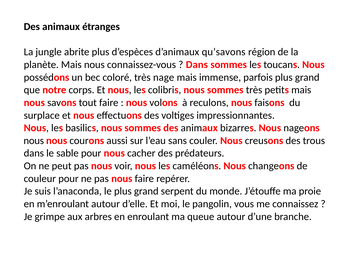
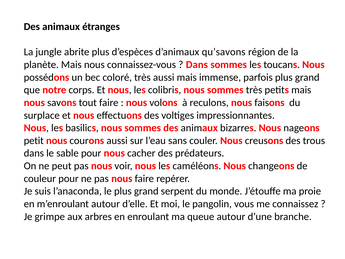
très nage: nage -> aussi
nous at (34, 140): nous -> petit
